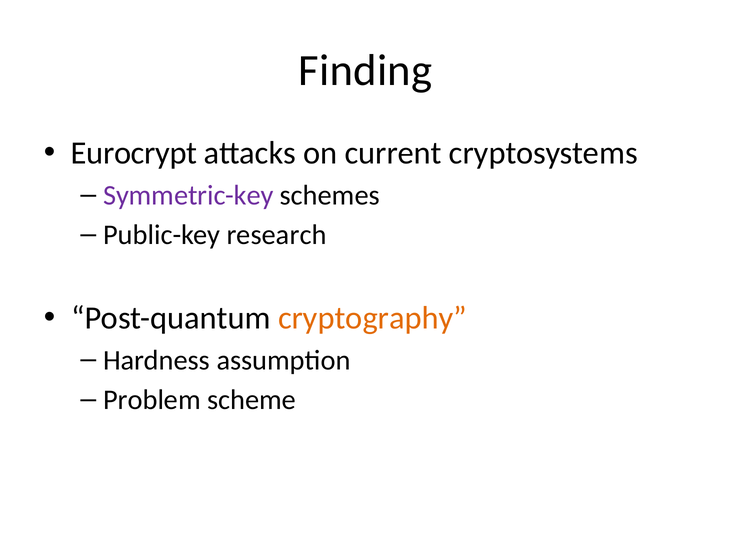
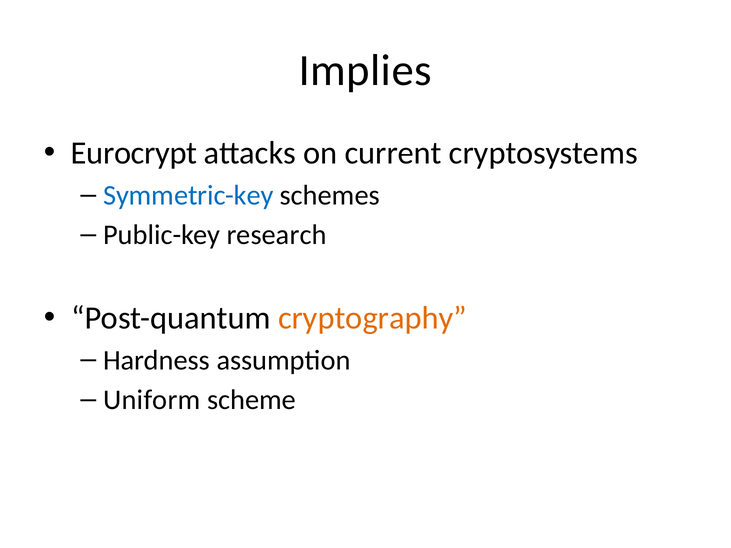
Finding: Finding -> Implies
Symmetric-key colour: purple -> blue
Problem: Problem -> Uniform
